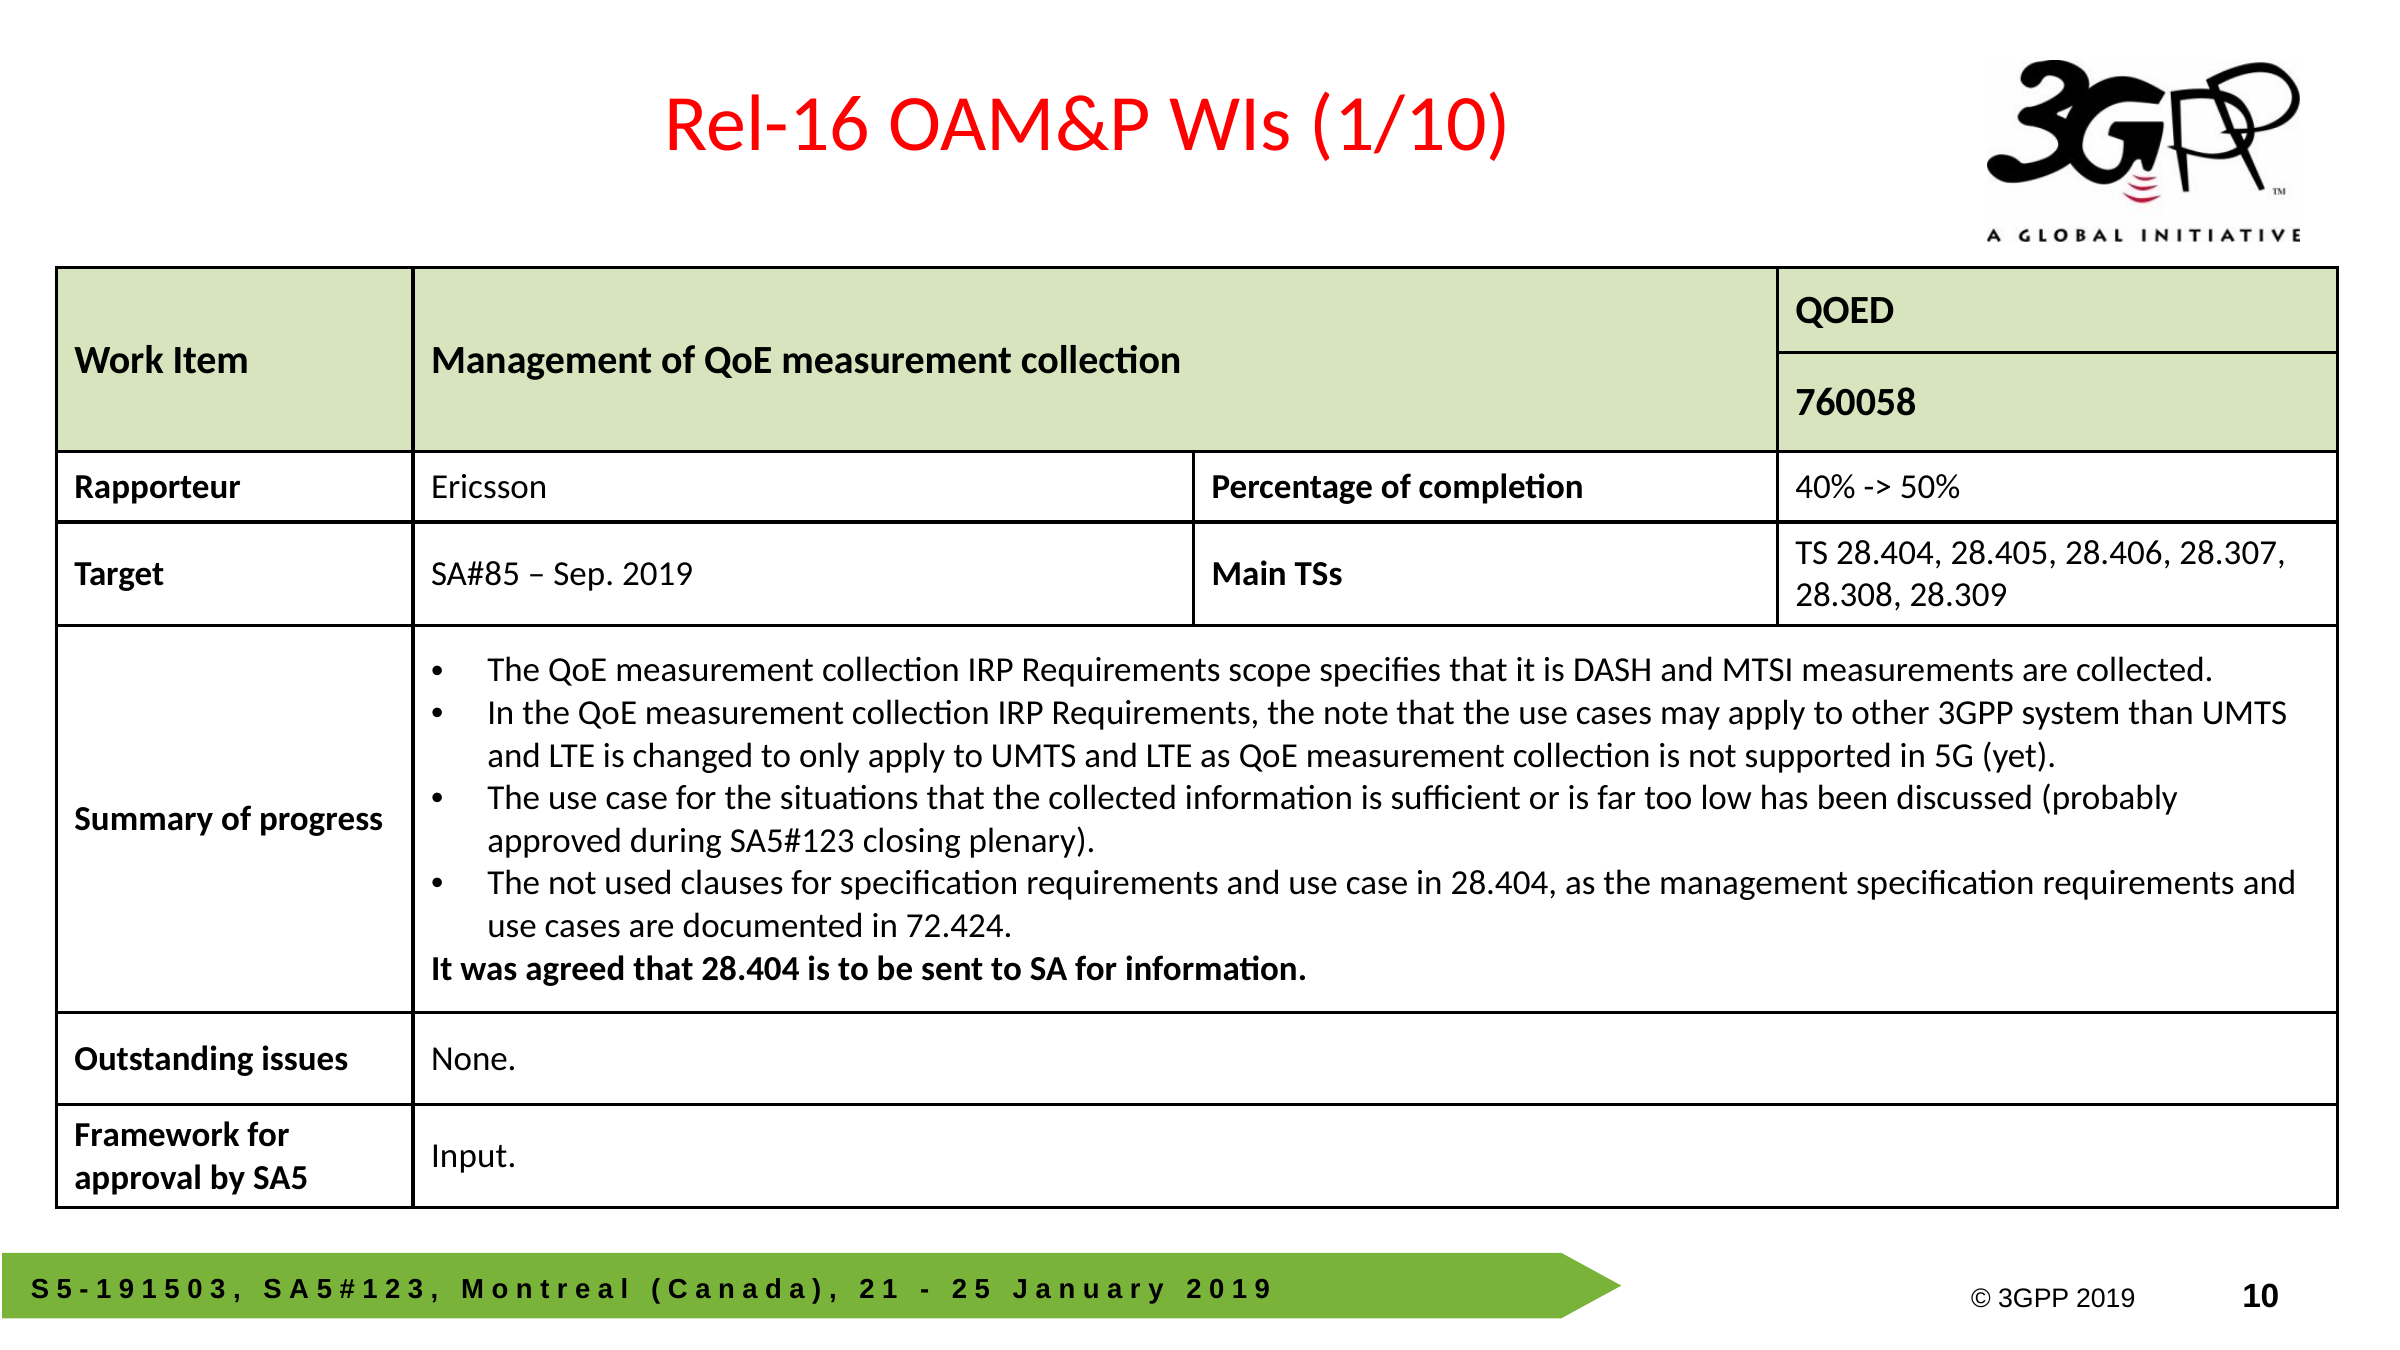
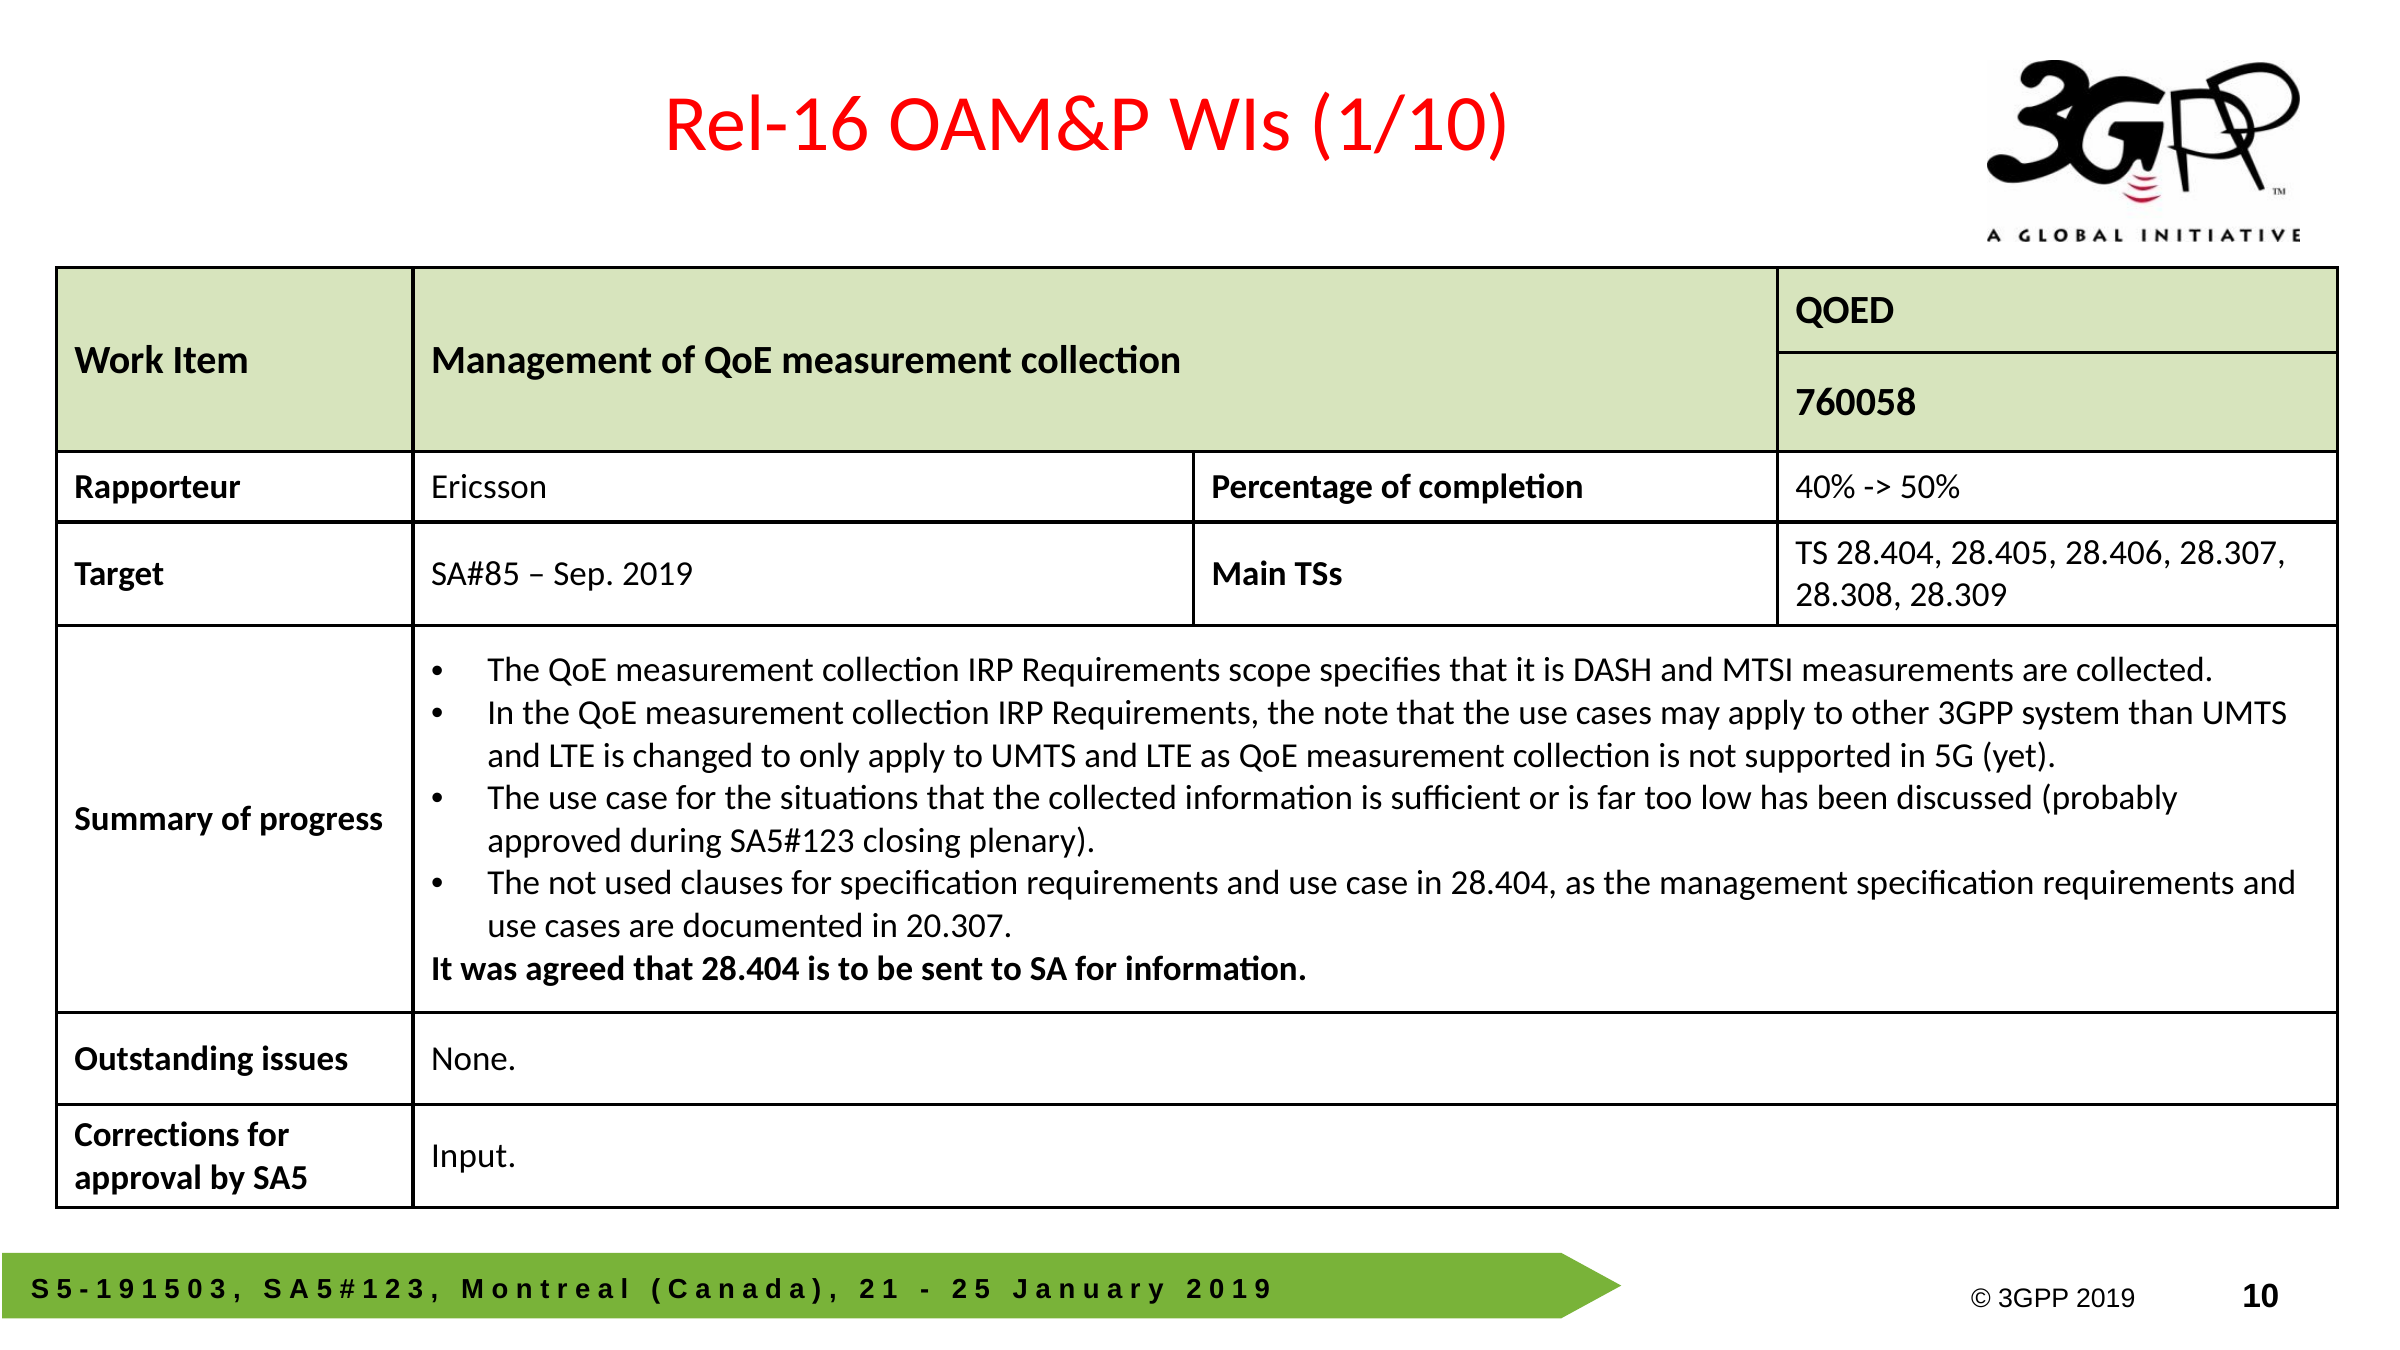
72.424: 72.424 -> 20.307
Framework: Framework -> Corrections
